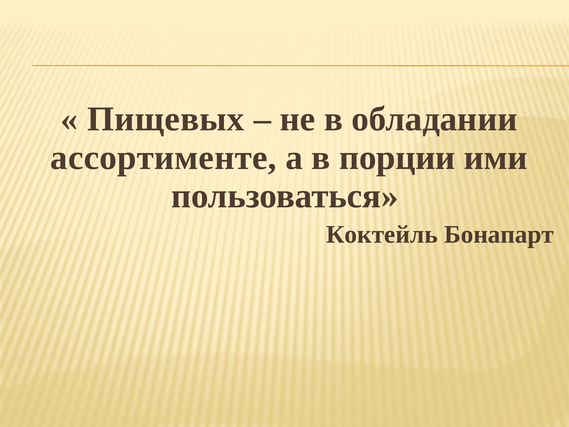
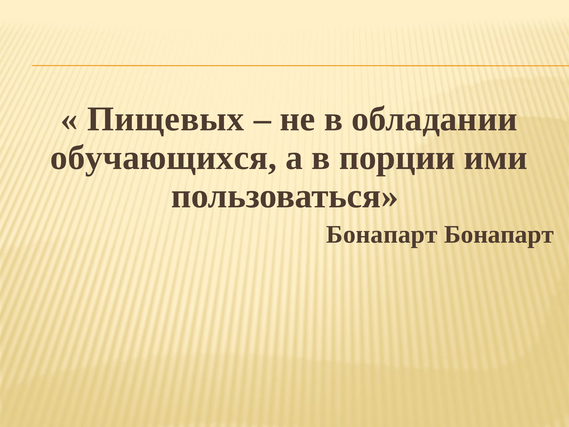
ассортименте: ассортименте -> обучающихся
Коктейль at (382, 234): Коктейль -> Бонапарт
